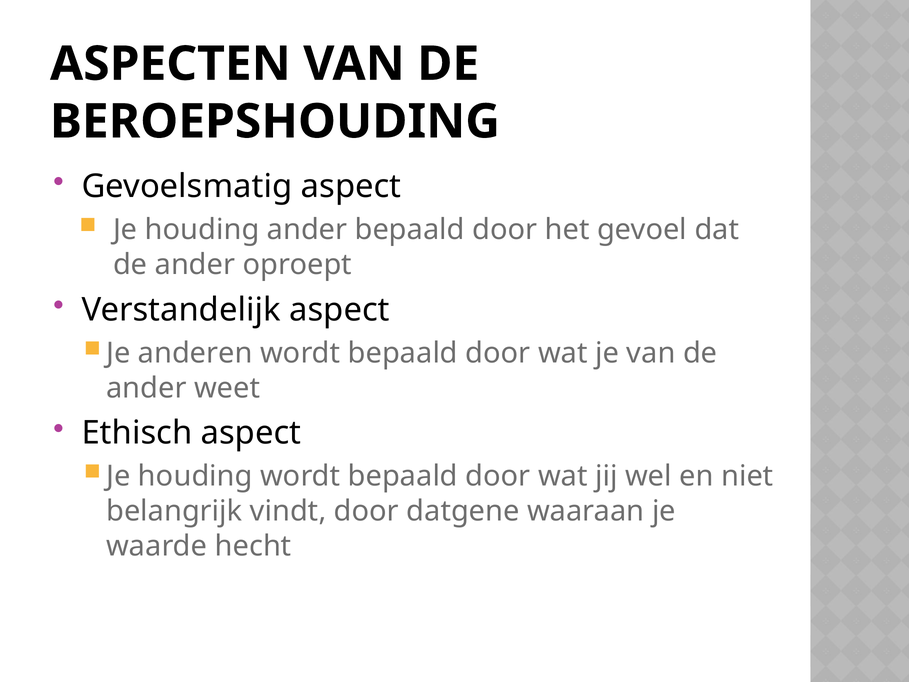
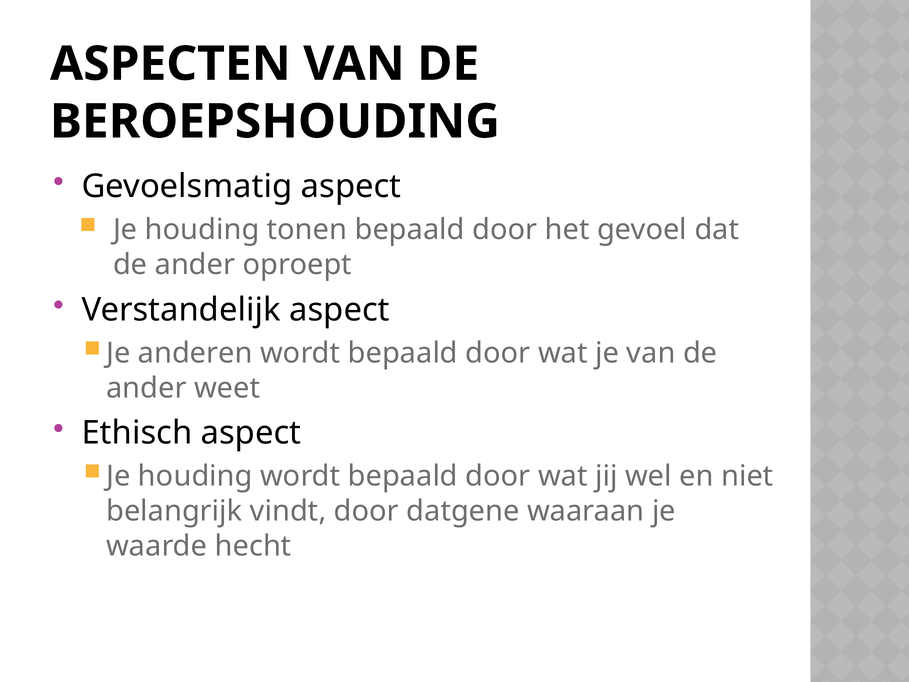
houding ander: ander -> tonen
